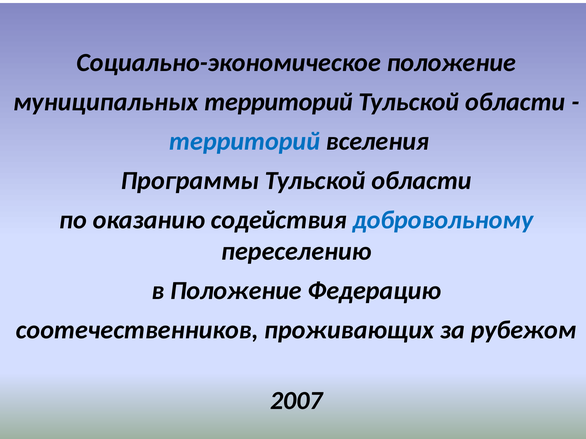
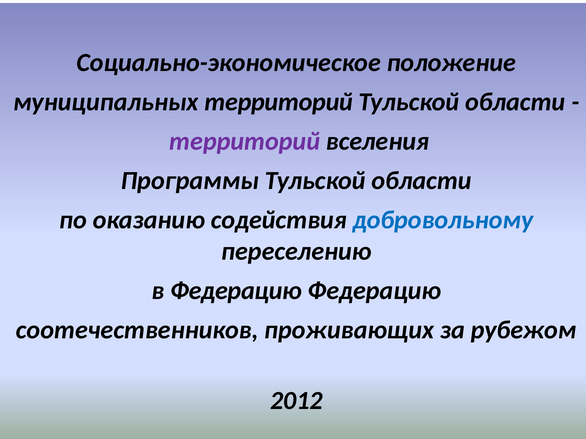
территорий at (245, 141) colour: blue -> purple
в Положение: Положение -> Федерацию
2007: 2007 -> 2012
